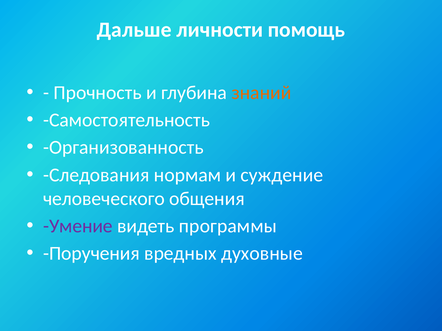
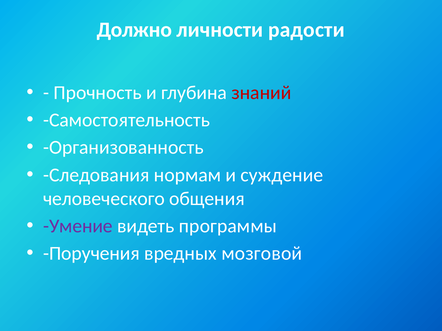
Дальше: Дальше -> Должно
помощь: помощь -> радости
знаний colour: orange -> red
духовные: духовные -> мозговой
